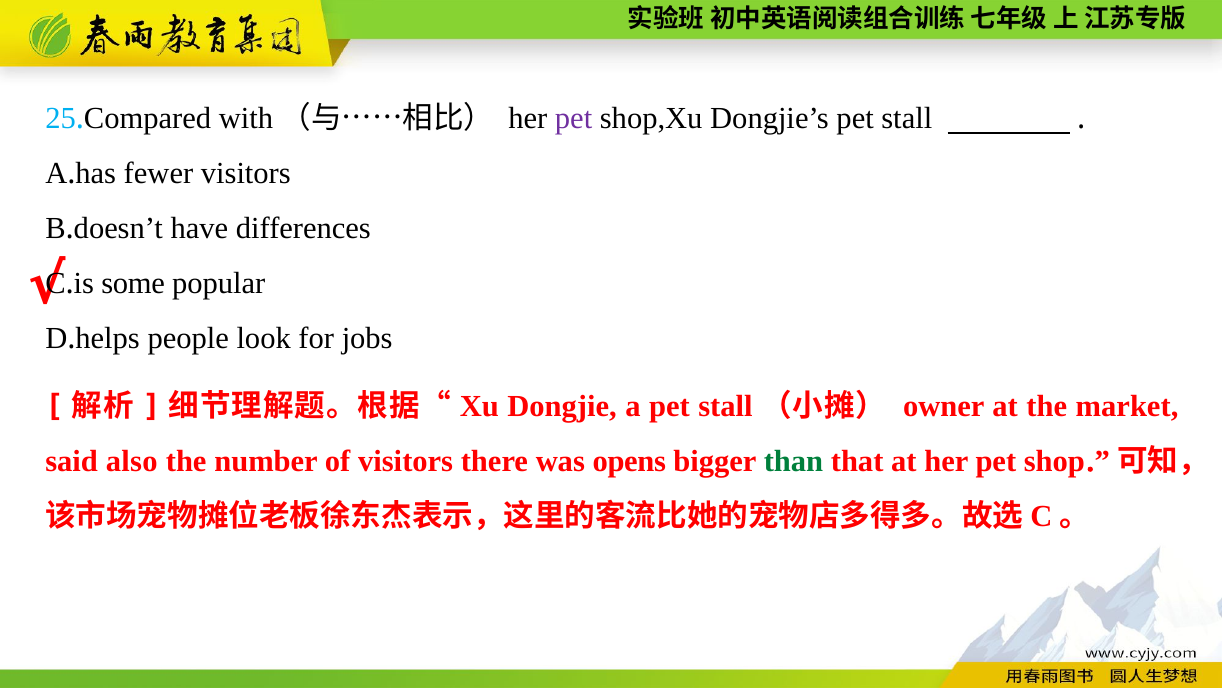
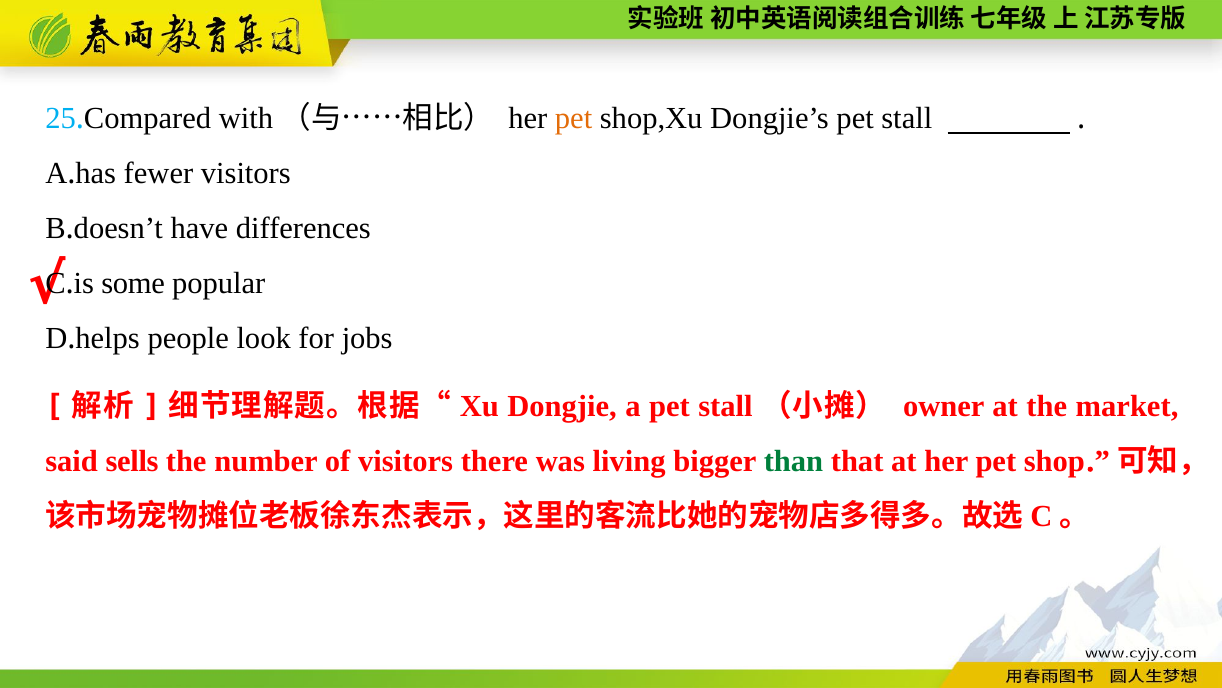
pet at (574, 118) colour: purple -> orange
also: also -> sells
opens: opens -> living
